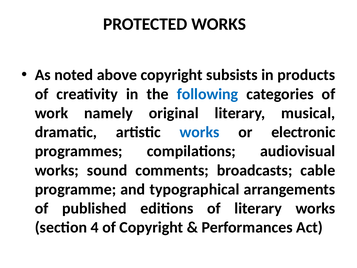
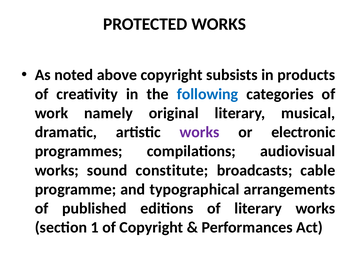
works at (200, 132) colour: blue -> purple
comments: comments -> constitute
4: 4 -> 1
